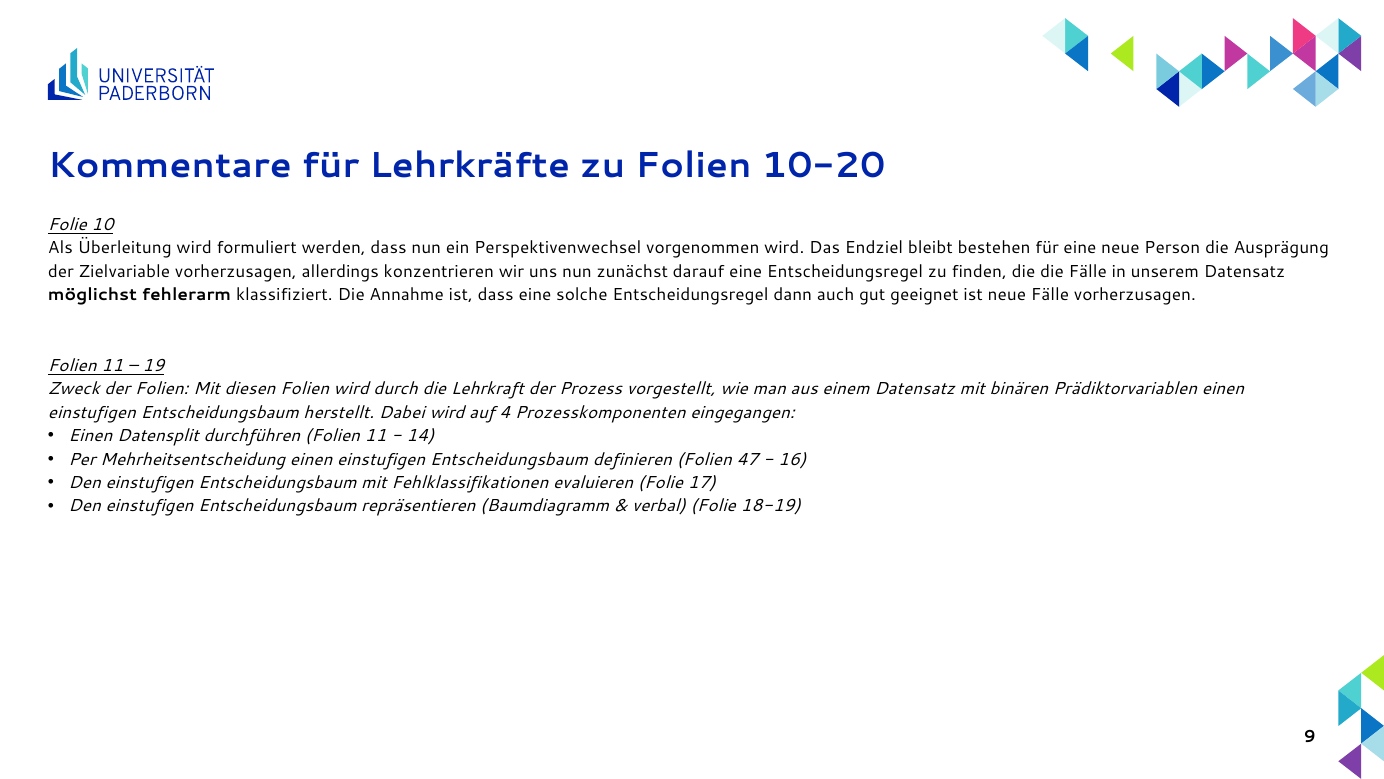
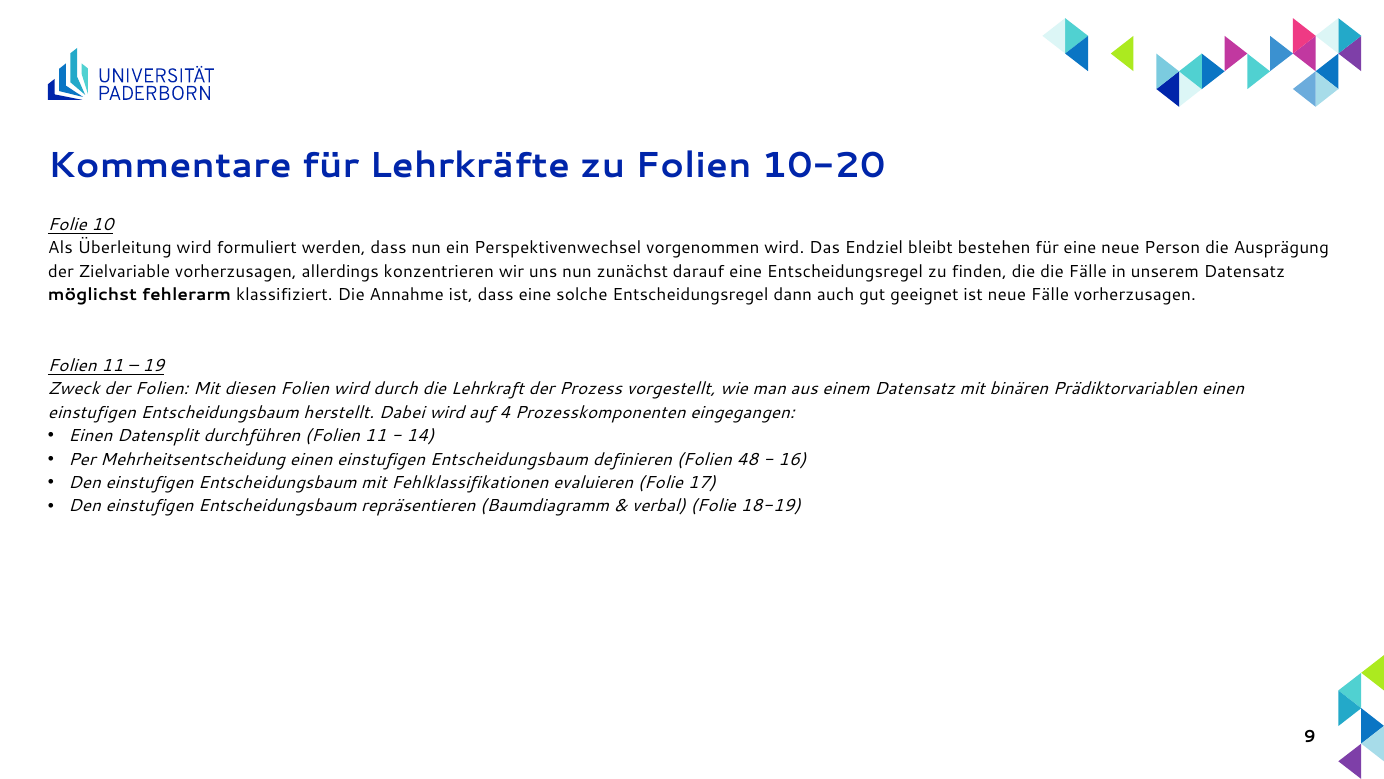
47: 47 -> 48
